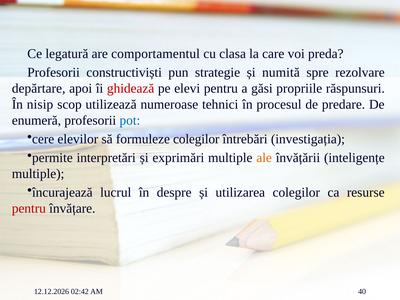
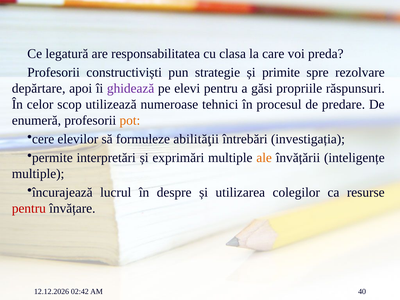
comportamentul: comportamentul -> responsabilitatea
numită: numită -> primite
ghidează colour: red -> purple
nisip: nisip -> celor
pot colour: blue -> orange
formuleze colegilor: colegilor -> abilităţii
